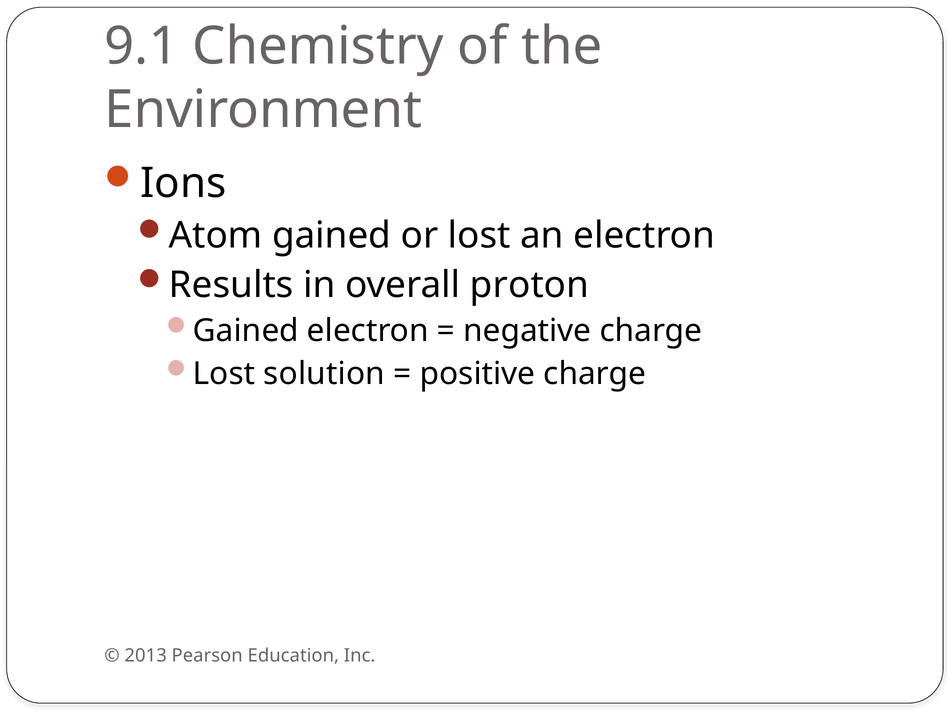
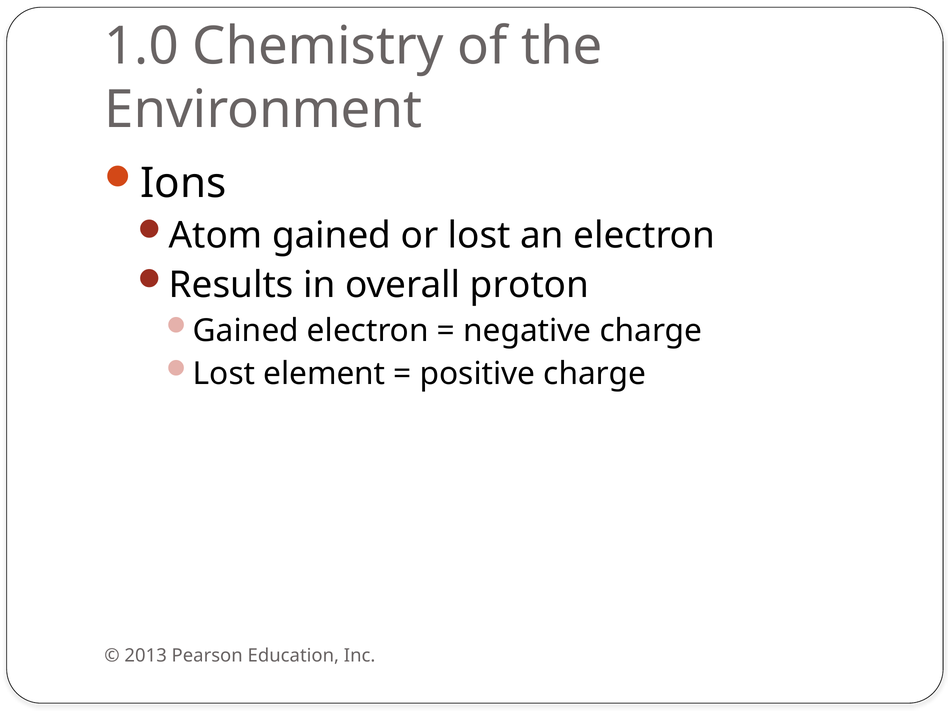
9.1: 9.1 -> 1.0
solution: solution -> element
